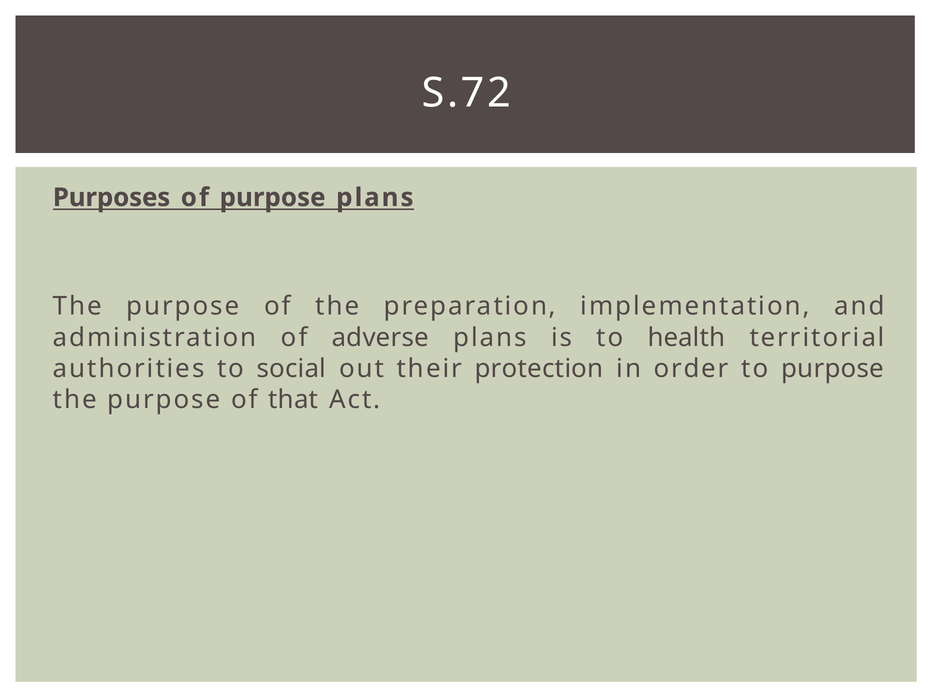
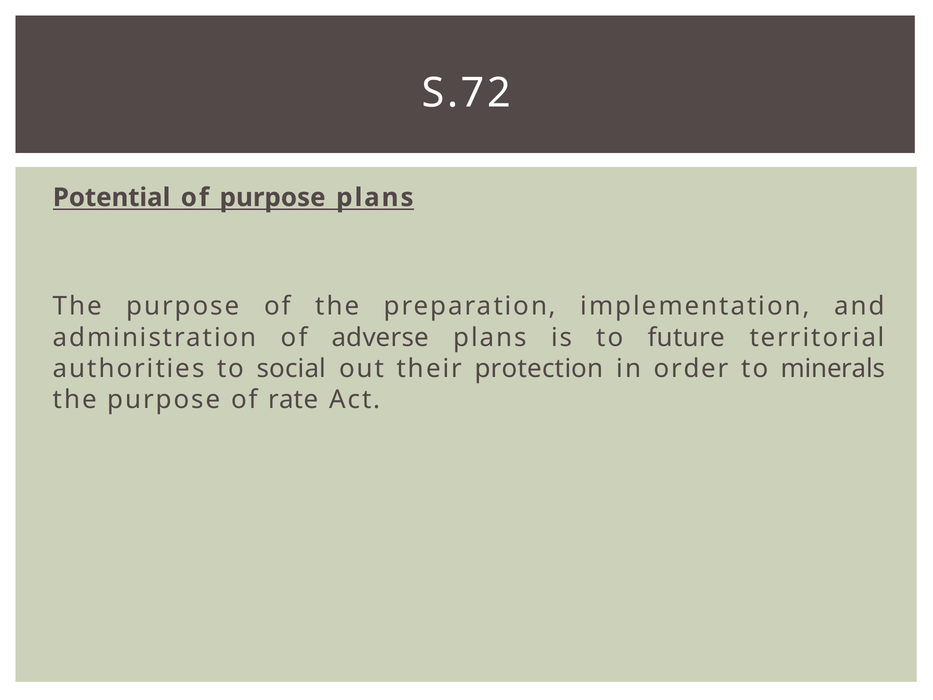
Purposes: Purposes -> Potential
health: health -> future
to purpose: purpose -> minerals
that: that -> rate
